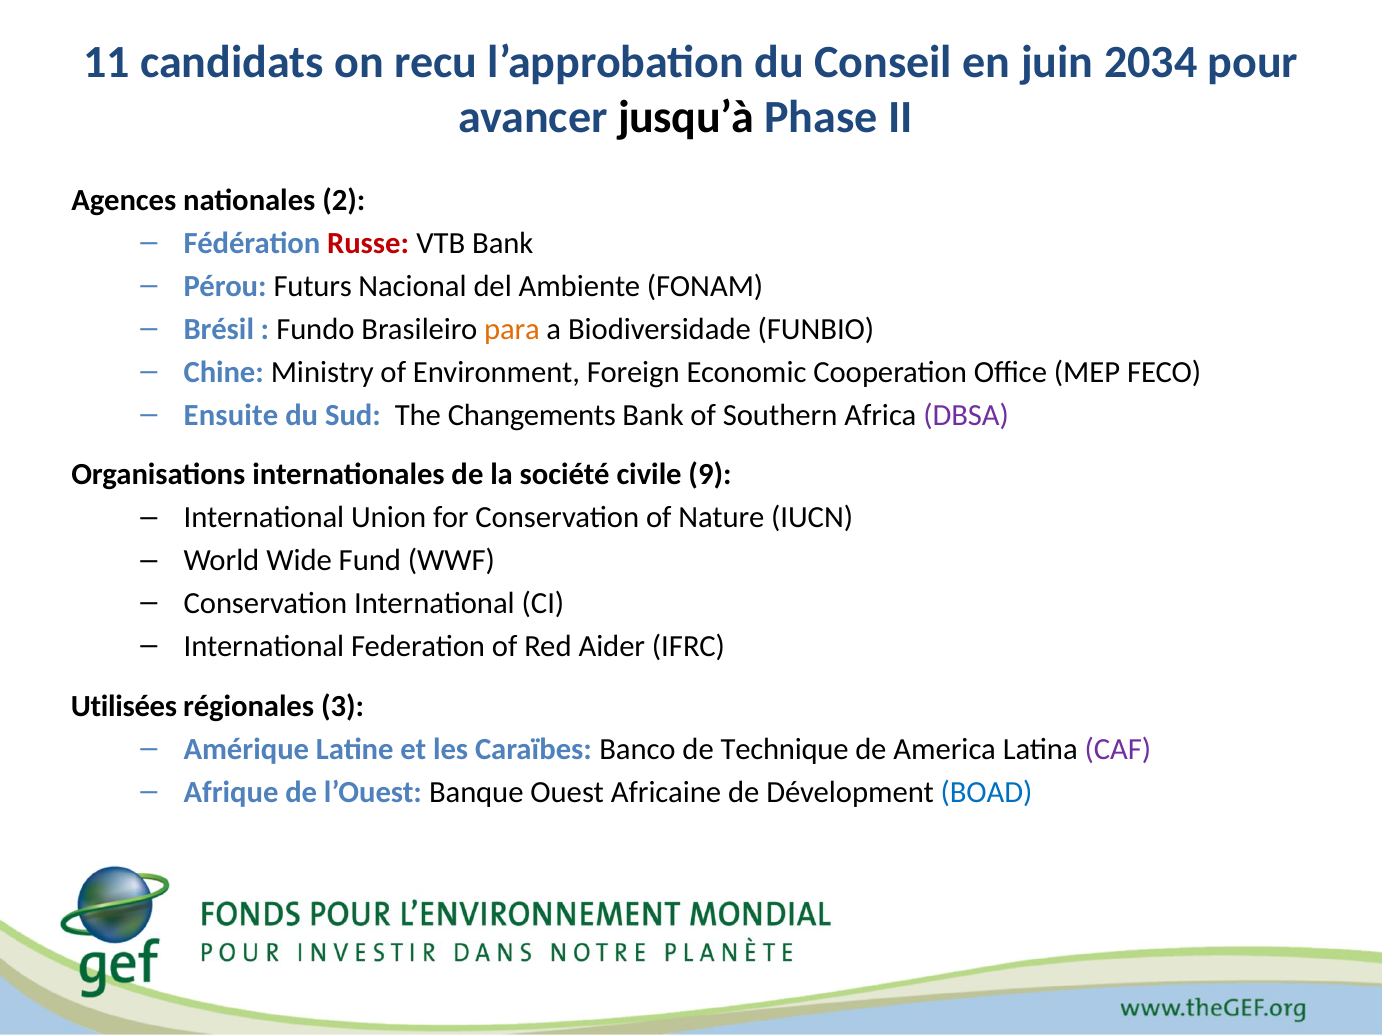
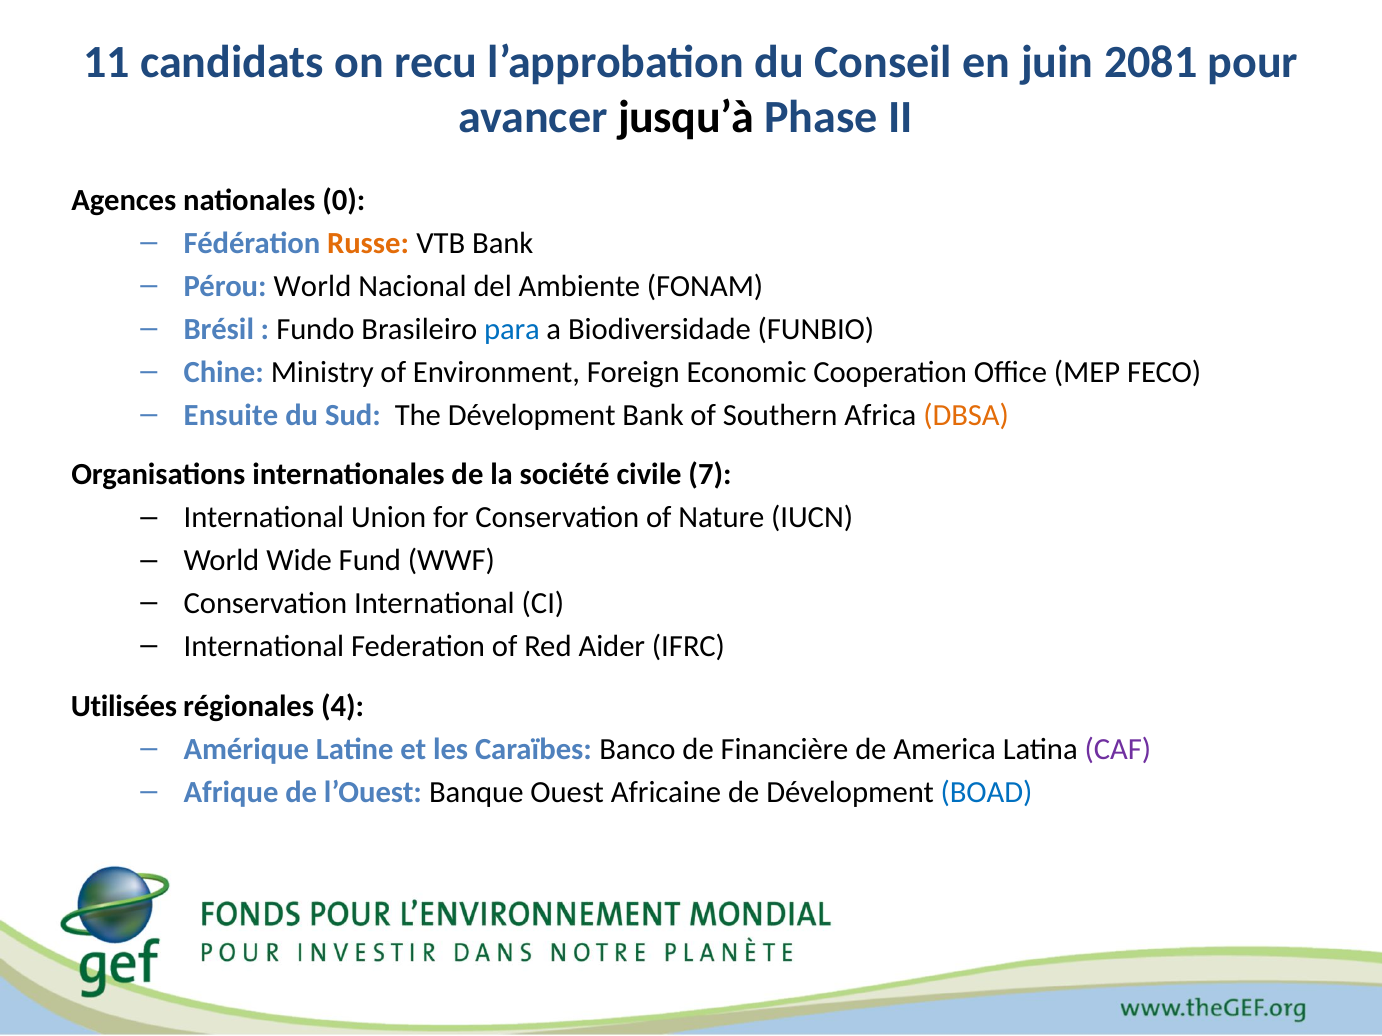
2034: 2034 -> 2081
2: 2 -> 0
Russe colour: red -> orange
Pérou Futurs: Futurs -> World
para colour: orange -> blue
The Changements: Changements -> Dévelopment
DBSA colour: purple -> orange
9: 9 -> 7
3: 3 -> 4
Technique: Technique -> Financière
